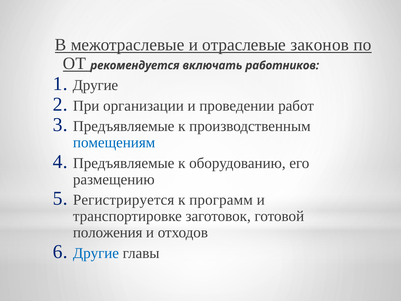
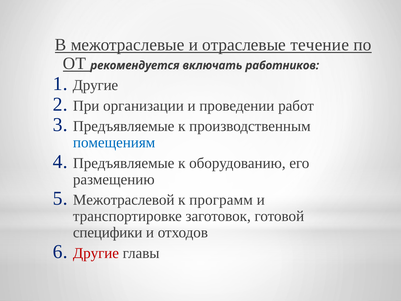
законов: законов -> течение
Регистрируется: Регистрируется -> Межотраслевой
положения: положения -> специфики
Другие at (96, 253) colour: blue -> red
